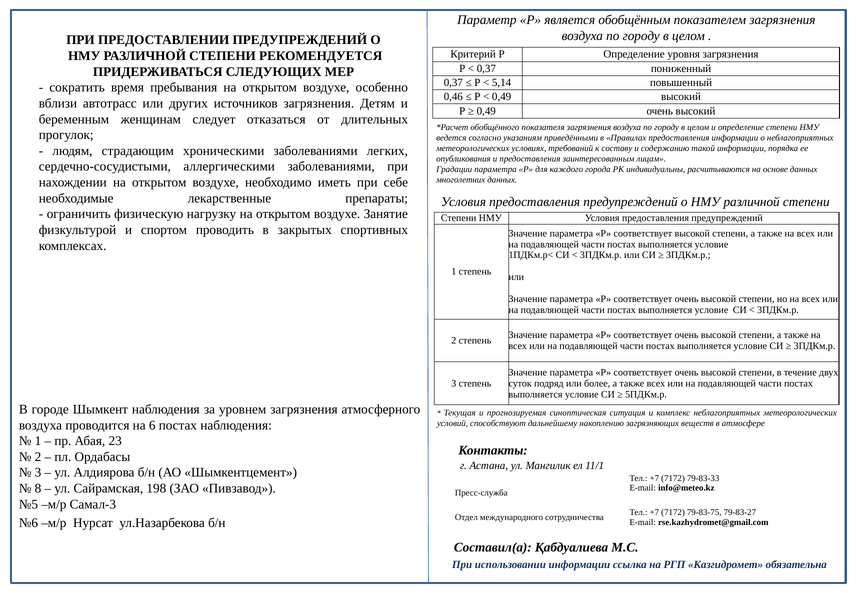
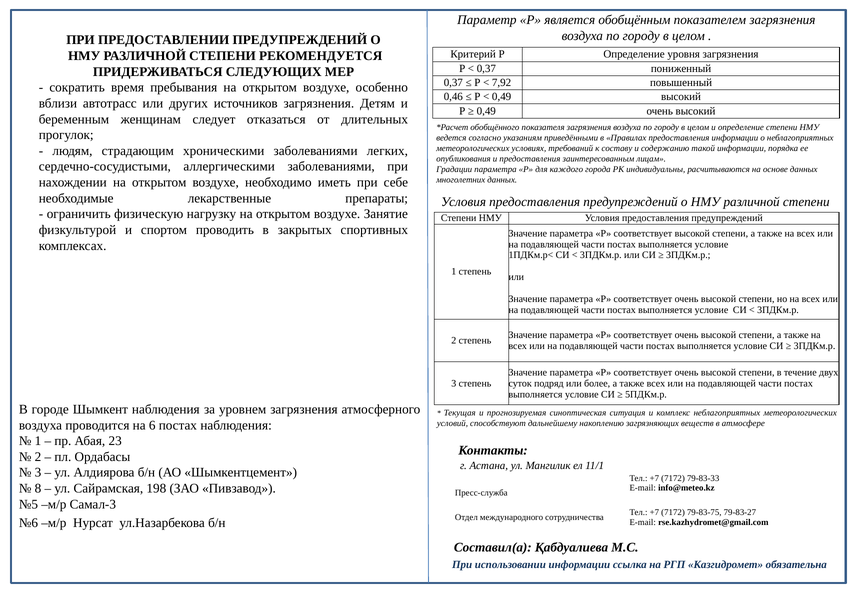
5,14: 5,14 -> 7,92
